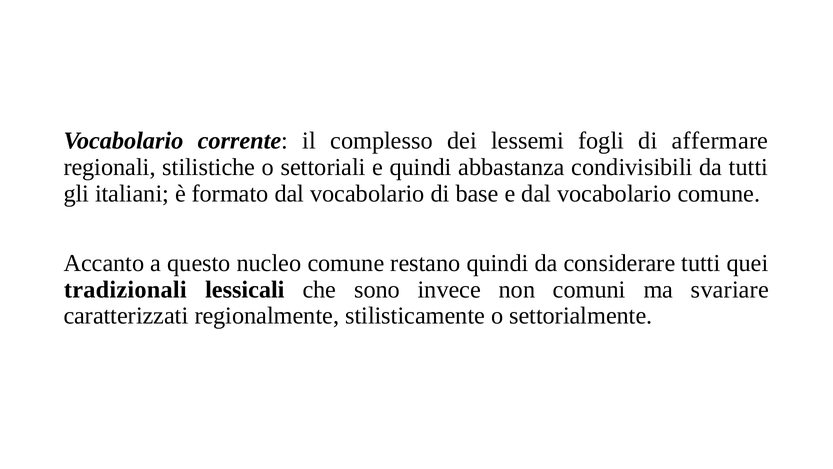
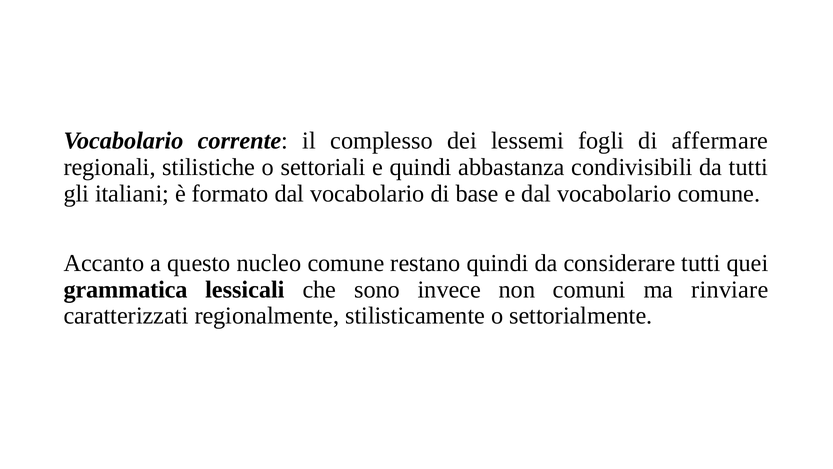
tradizionali: tradizionali -> grammatica
svariare: svariare -> rinviare
